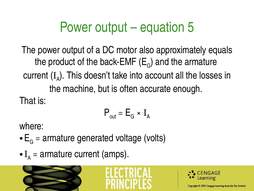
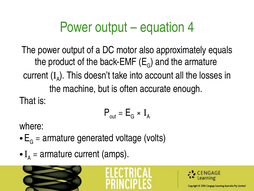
5: 5 -> 4
